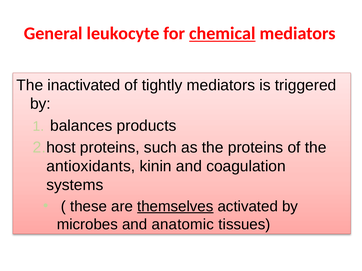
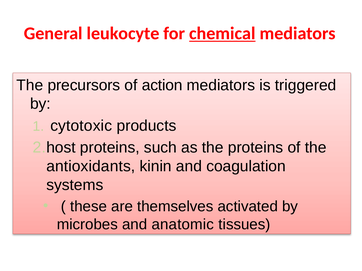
inactivated: inactivated -> precursors
tightly: tightly -> action
balances: balances -> cytotoxic
themselves underline: present -> none
